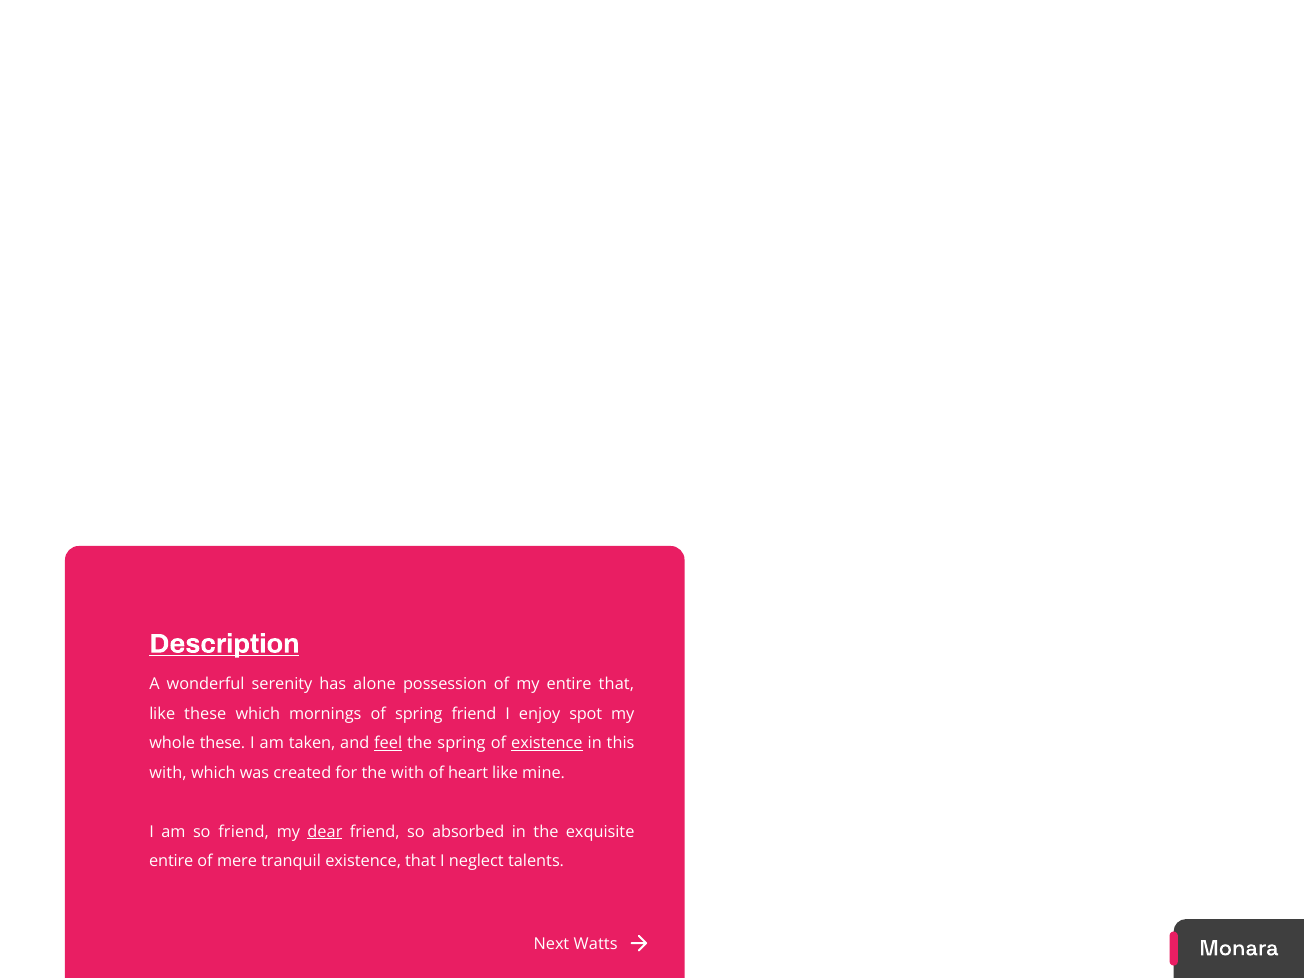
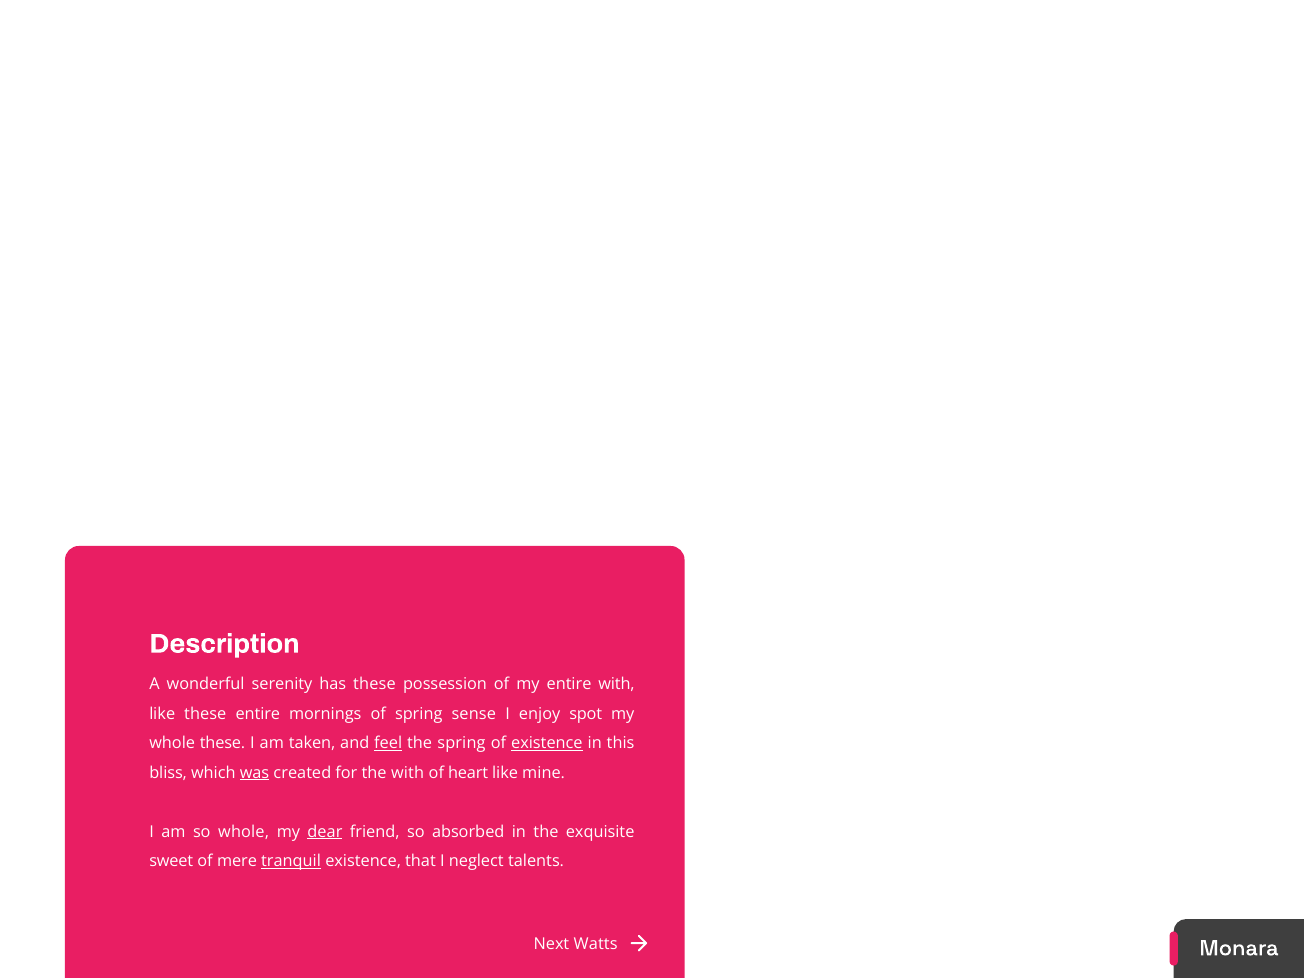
Description underline: present -> none
has alone: alone -> these
entire that: that -> with
these which: which -> entire
spring friend: friend -> sense
with at (168, 773): with -> bliss
was underline: none -> present
so friend: friend -> whole
entire at (171, 861): entire -> sweet
tranquil underline: none -> present
